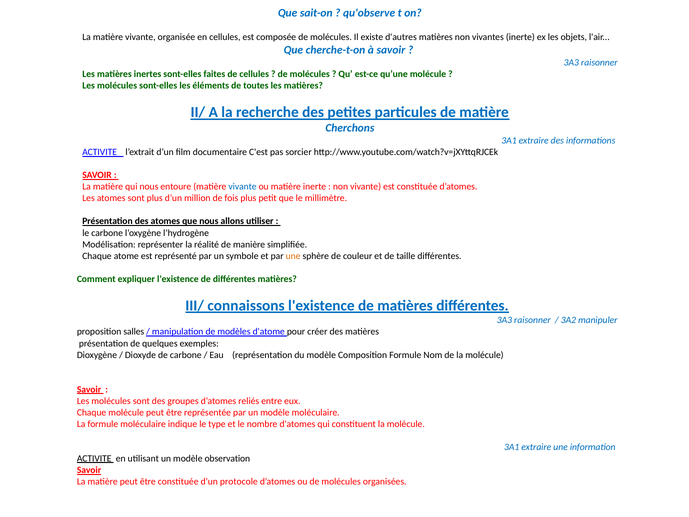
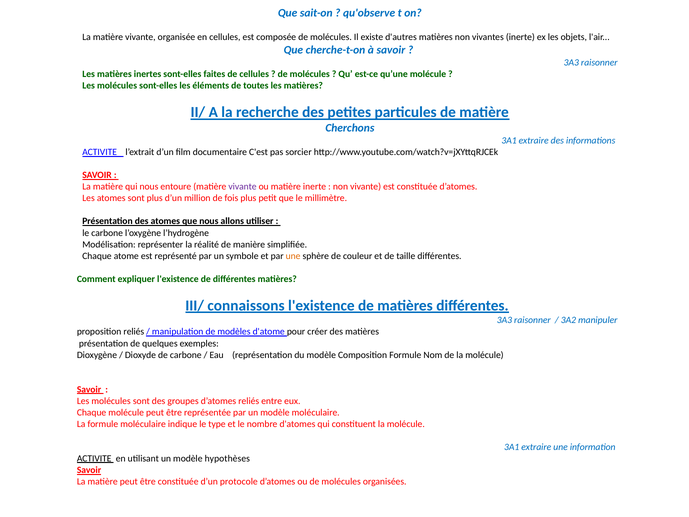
vivante at (243, 187) colour: blue -> purple
proposition salles: salles -> reliés
observation: observation -> hypothèses
